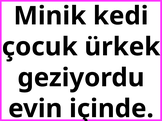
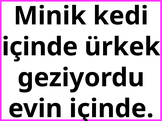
çocuk at (40, 47): çocuk -> içinde
